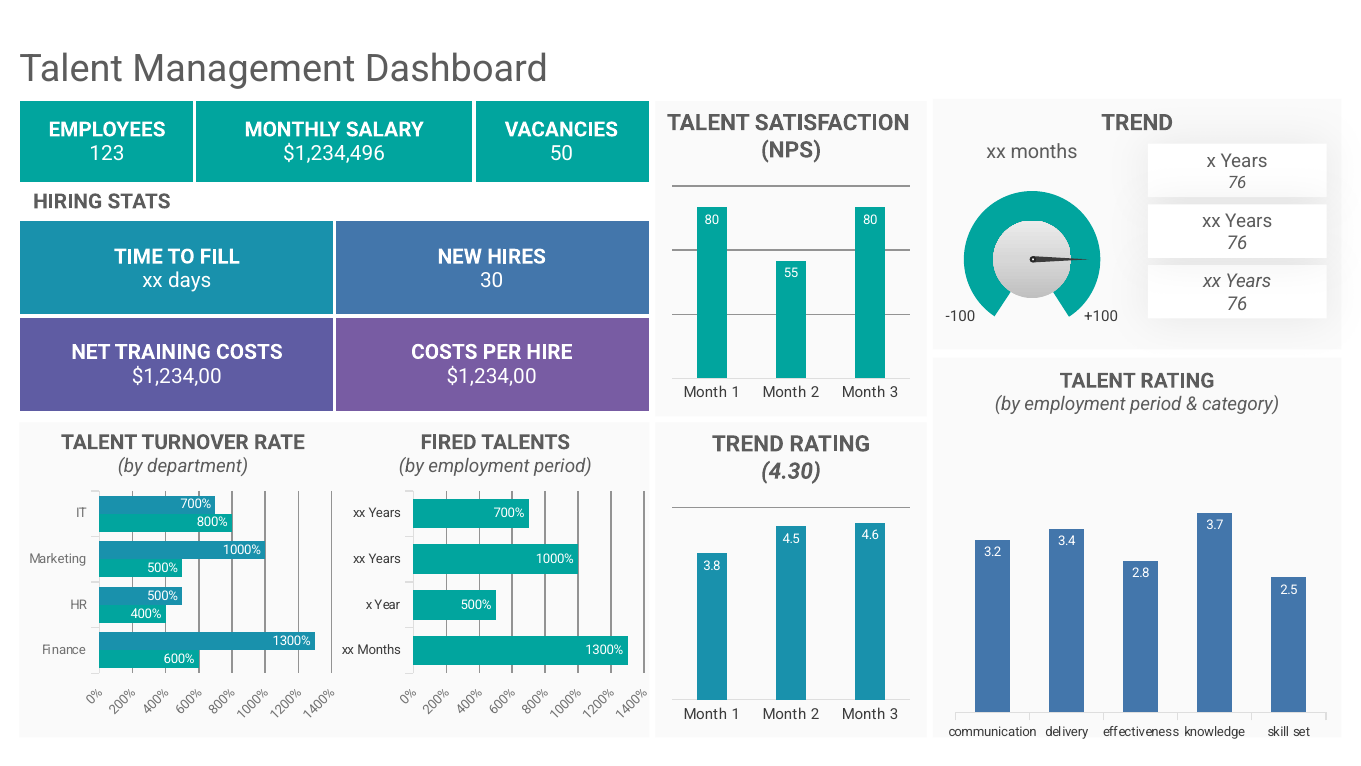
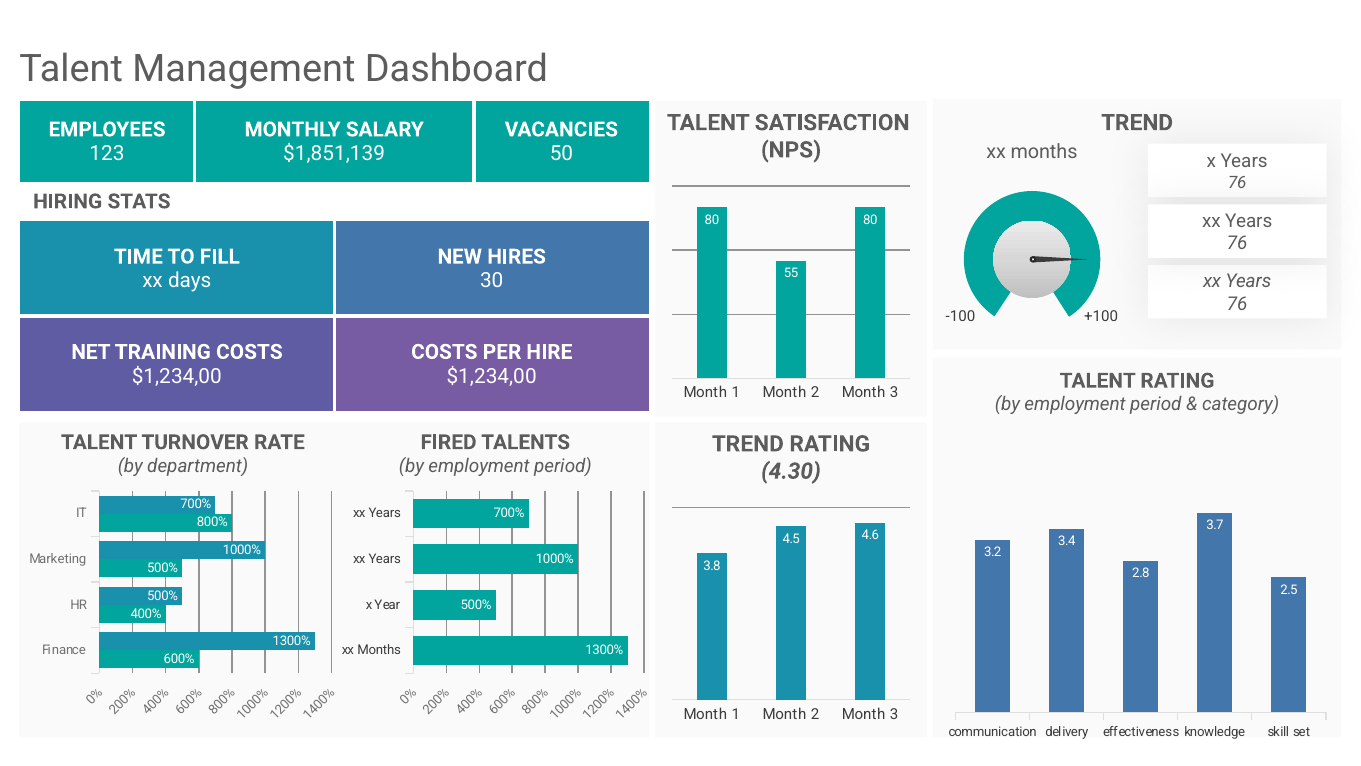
$1,234,496: $1,234,496 -> $1,851,139
